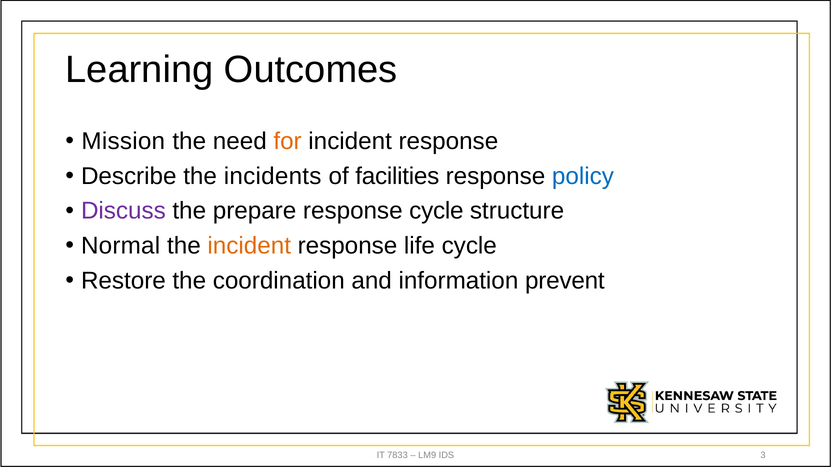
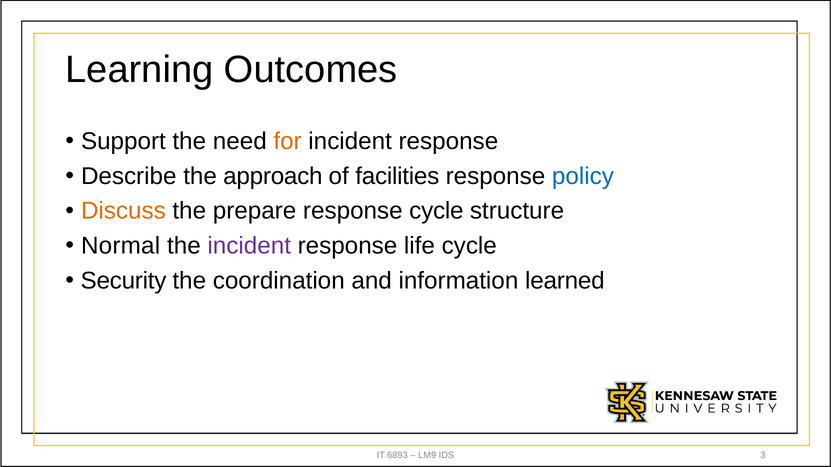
Mission: Mission -> Support
incidents: incidents -> approach
Discuss colour: purple -> orange
incident at (249, 246) colour: orange -> purple
Restore: Restore -> Security
prevent: prevent -> learned
7833: 7833 -> 6893
